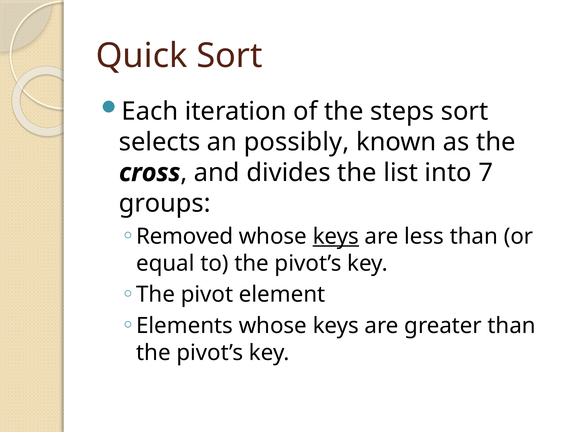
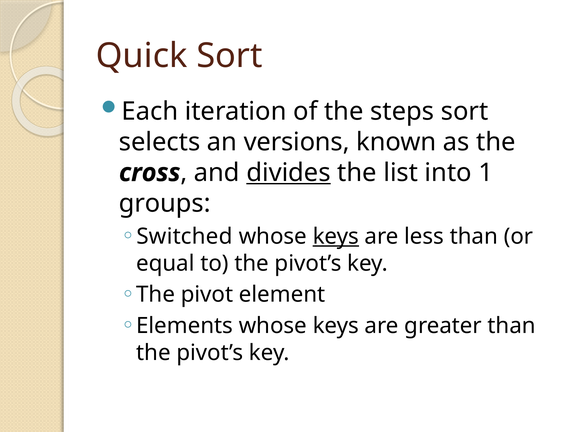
possibly: possibly -> versions
divides underline: none -> present
7: 7 -> 1
Removed: Removed -> Switched
